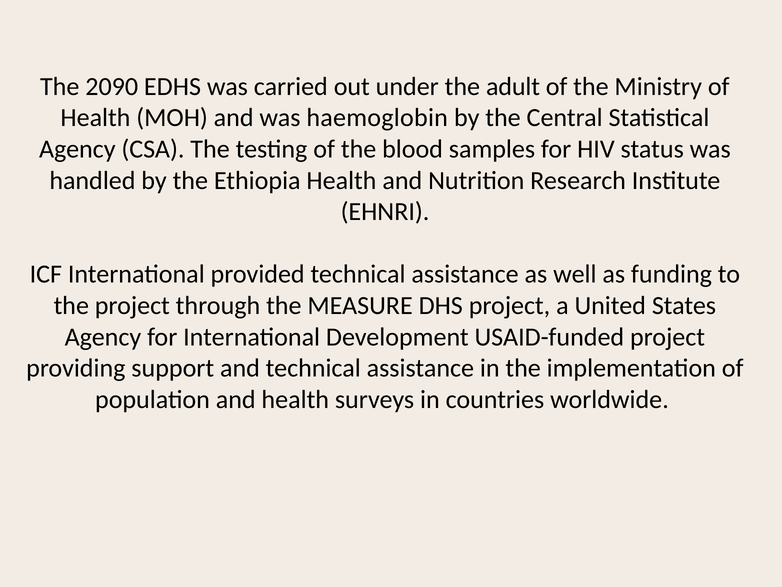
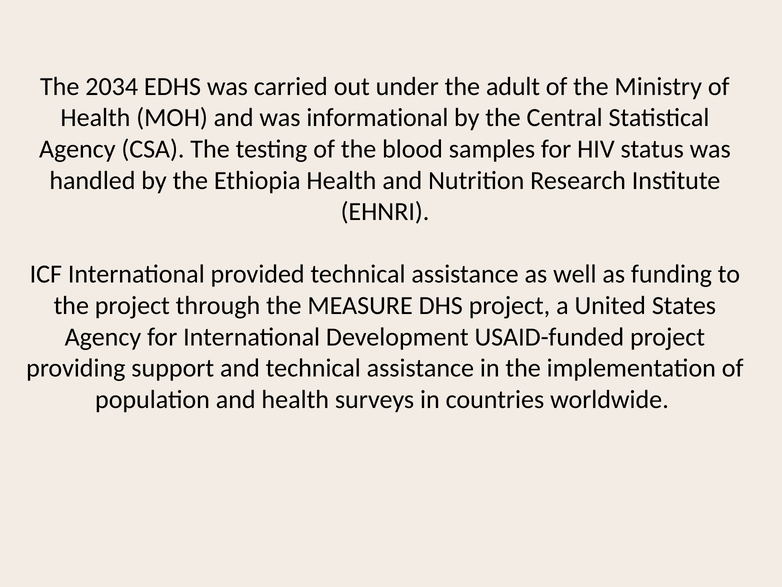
2090: 2090 -> 2034
haemoglobin: haemoglobin -> informational
